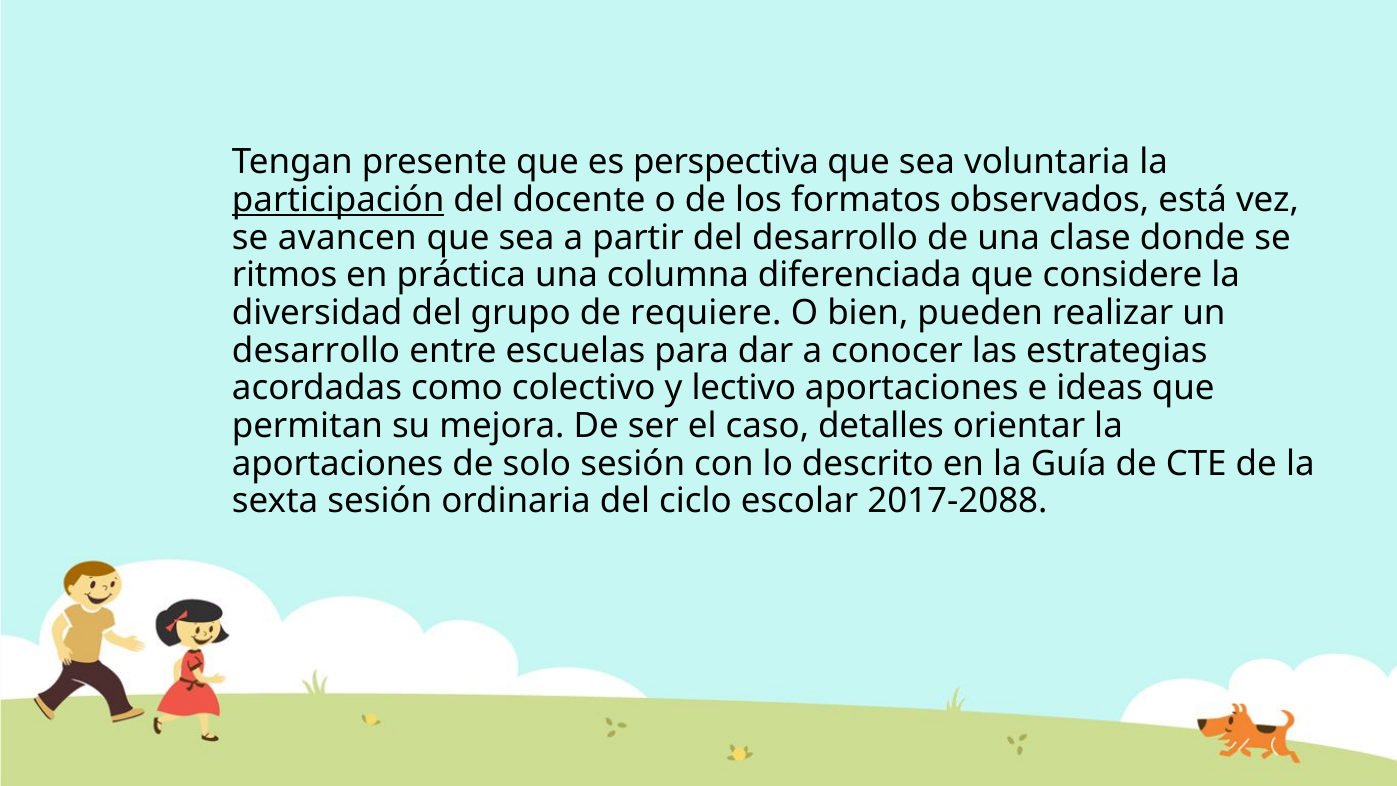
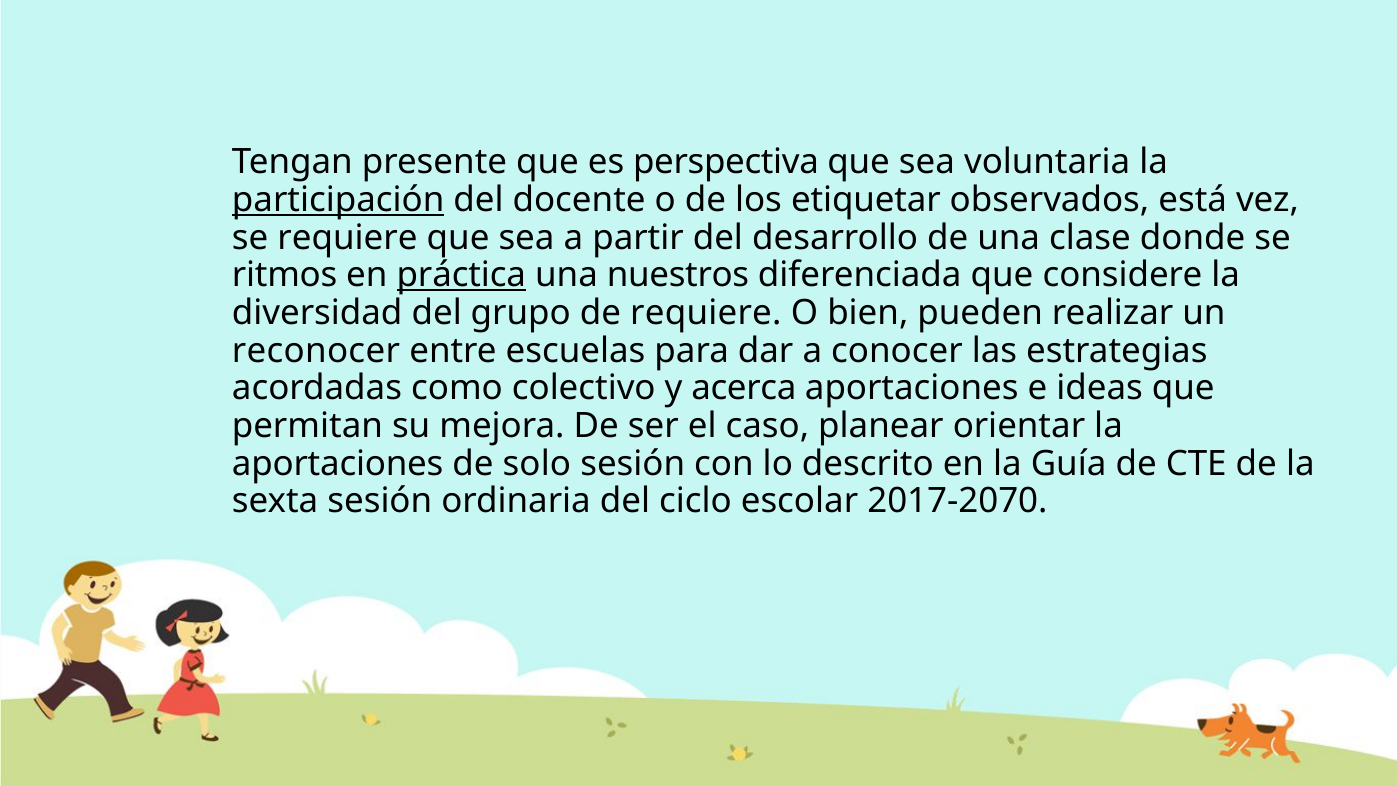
formatos: formatos -> etiquetar
se avancen: avancen -> requiere
práctica underline: none -> present
columna: columna -> nuestros
desarrollo at (316, 351): desarrollo -> reconocer
lectivo: lectivo -> acerca
detalles: detalles -> planear
2017-2088: 2017-2088 -> 2017-2070
